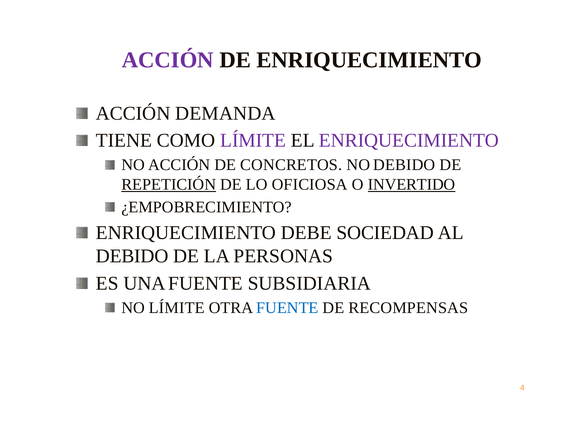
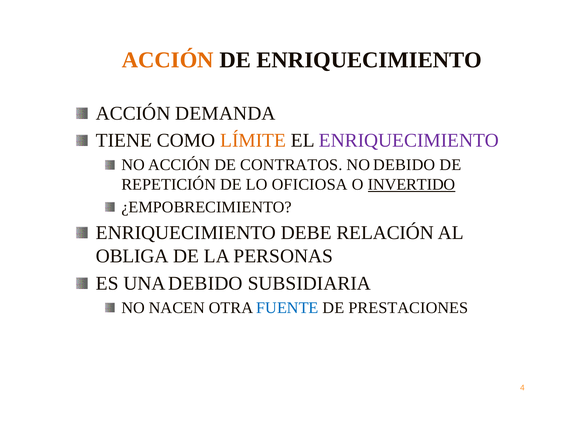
ACCIÓN at (168, 60) colour: purple -> orange
LÍMITE at (253, 141) colour: purple -> orange
CONCRETOS: CONCRETOS -> CONTRATOS
REPETICIÓN underline: present -> none
SOCIEDAD: SOCIEDAD -> RELACIÓN
DEBIDO at (132, 256): DEBIDO -> OBLIGA
UNA FUENTE: FUENTE -> DEBIDO
NO LÍMITE: LÍMITE -> NACEN
RECOMPENSAS: RECOMPENSAS -> PRESTACIONES
